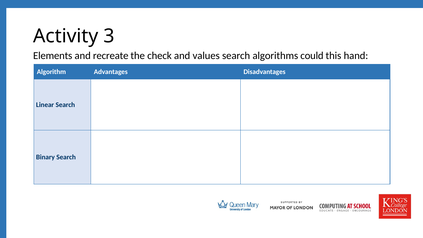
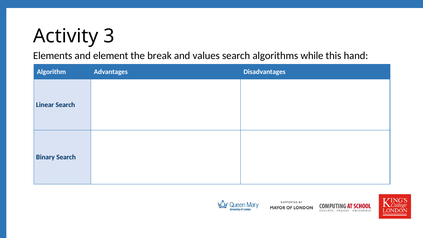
recreate: recreate -> element
check: check -> break
could: could -> while
